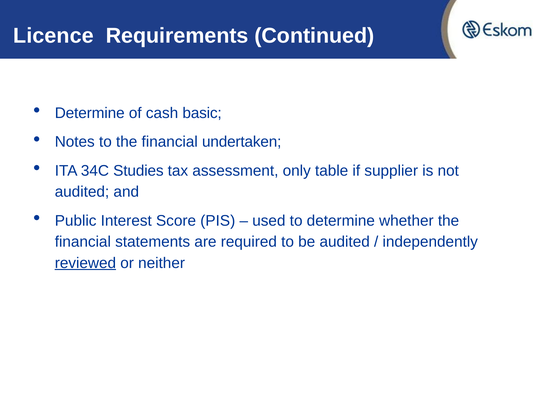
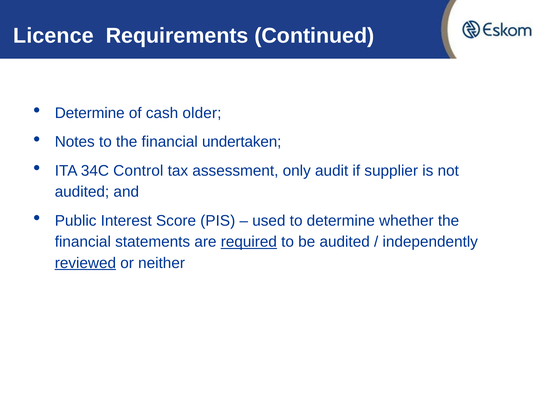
basic: basic -> older
Studies: Studies -> Control
table: table -> audit
required underline: none -> present
